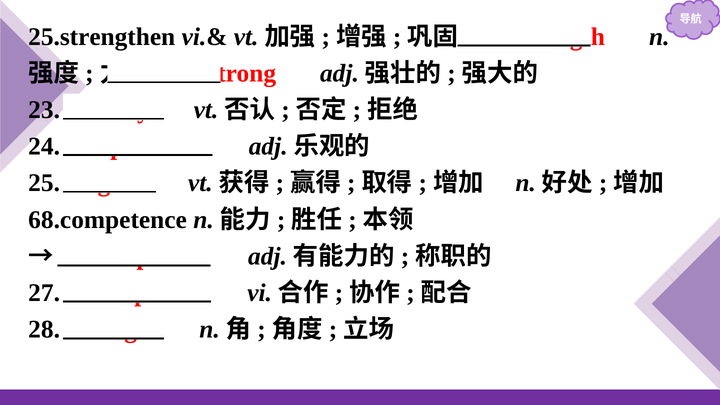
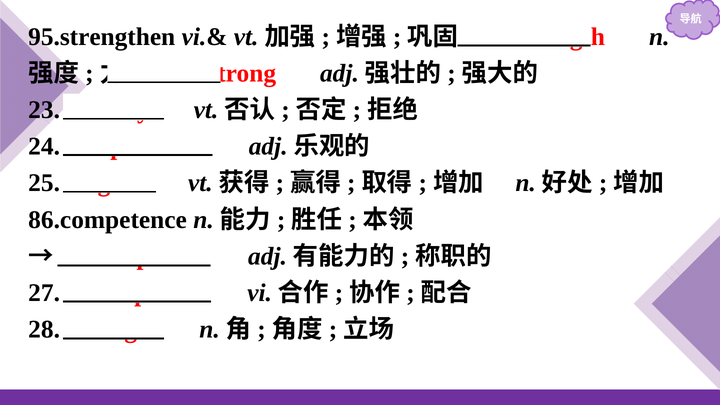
25.strengthen: 25.strengthen -> 95.strengthen
68.competence: 68.competence -> 86.competence
